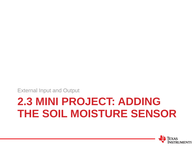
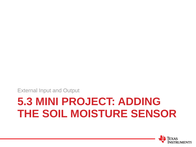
2.3: 2.3 -> 5.3
